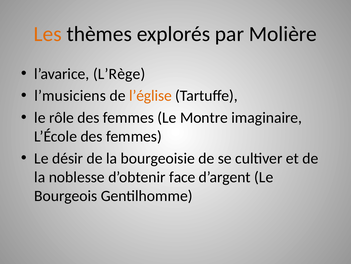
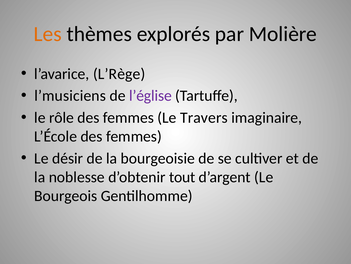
l’église colour: orange -> purple
Montre: Montre -> Travers
face: face -> tout
